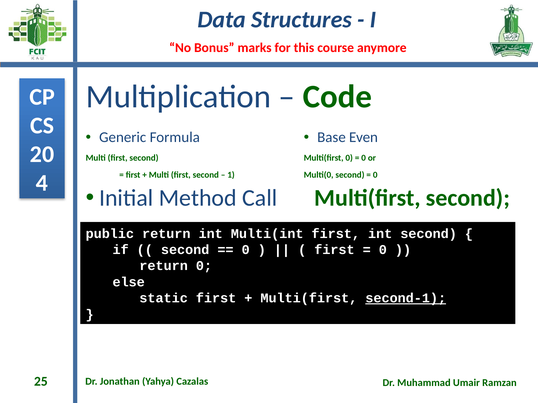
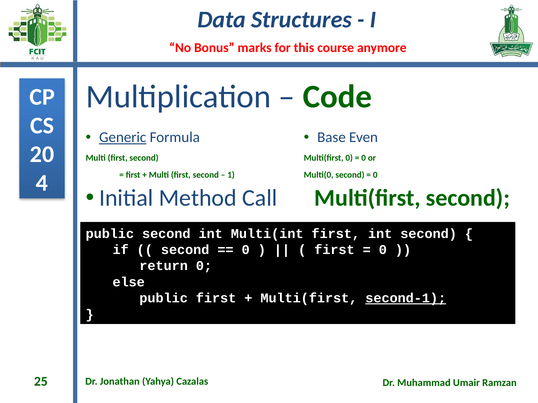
Generic underline: none -> present
public return: return -> second
static at (164, 298): static -> public
